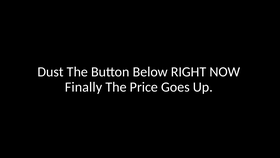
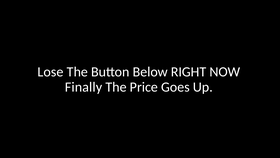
Dust: Dust -> Lose
